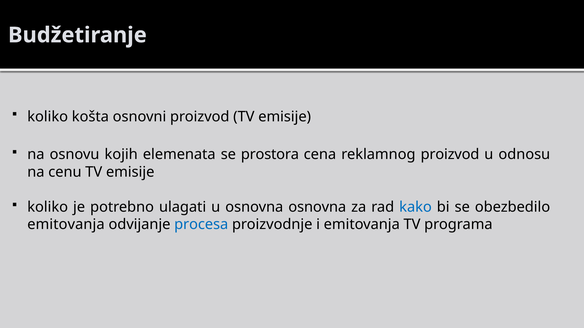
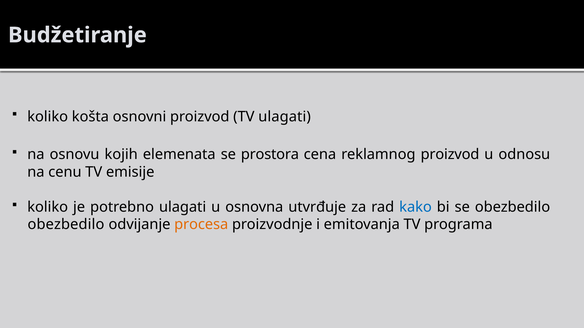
proizvod TV emisije: emisije -> ulagati
osnovna osnovna: osnovna -> utvrđuje
emitovanja at (66, 225): emitovanja -> obezbedilo
procesa colour: blue -> orange
